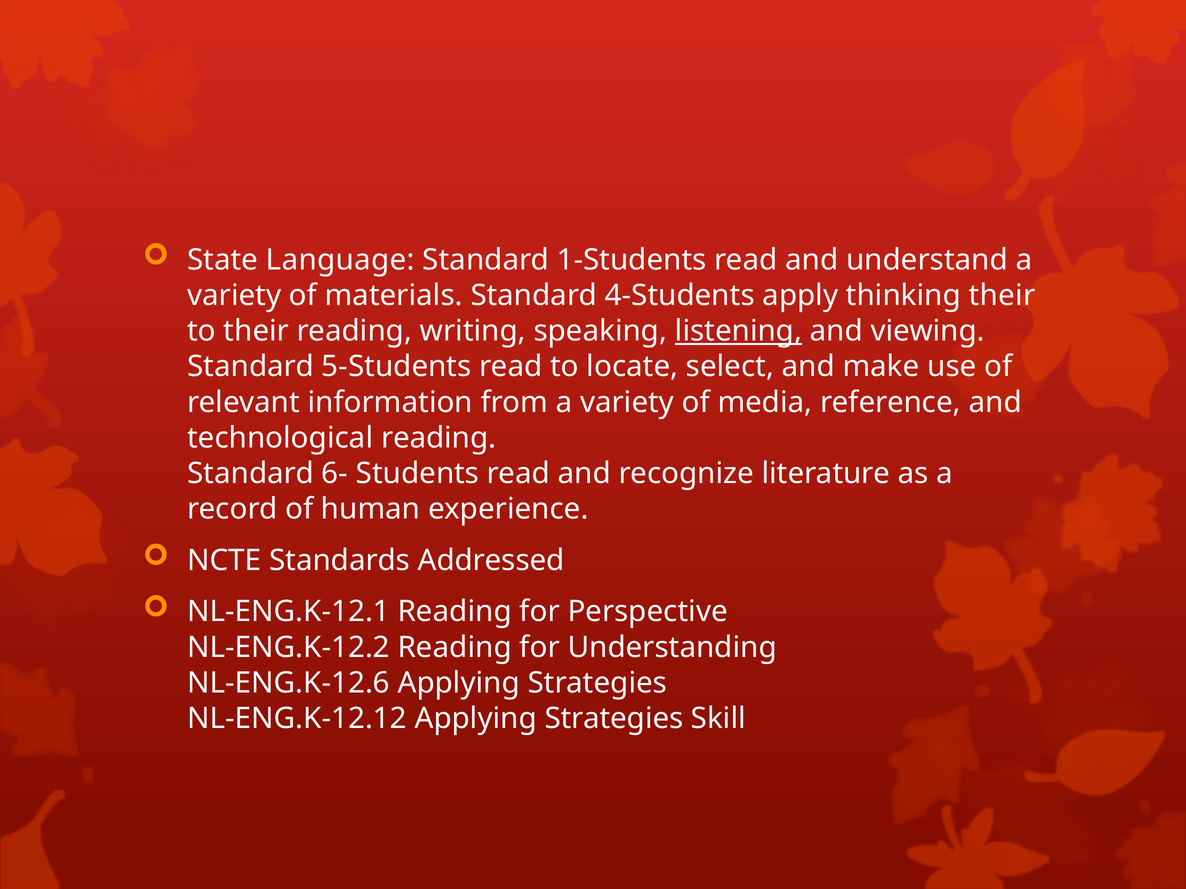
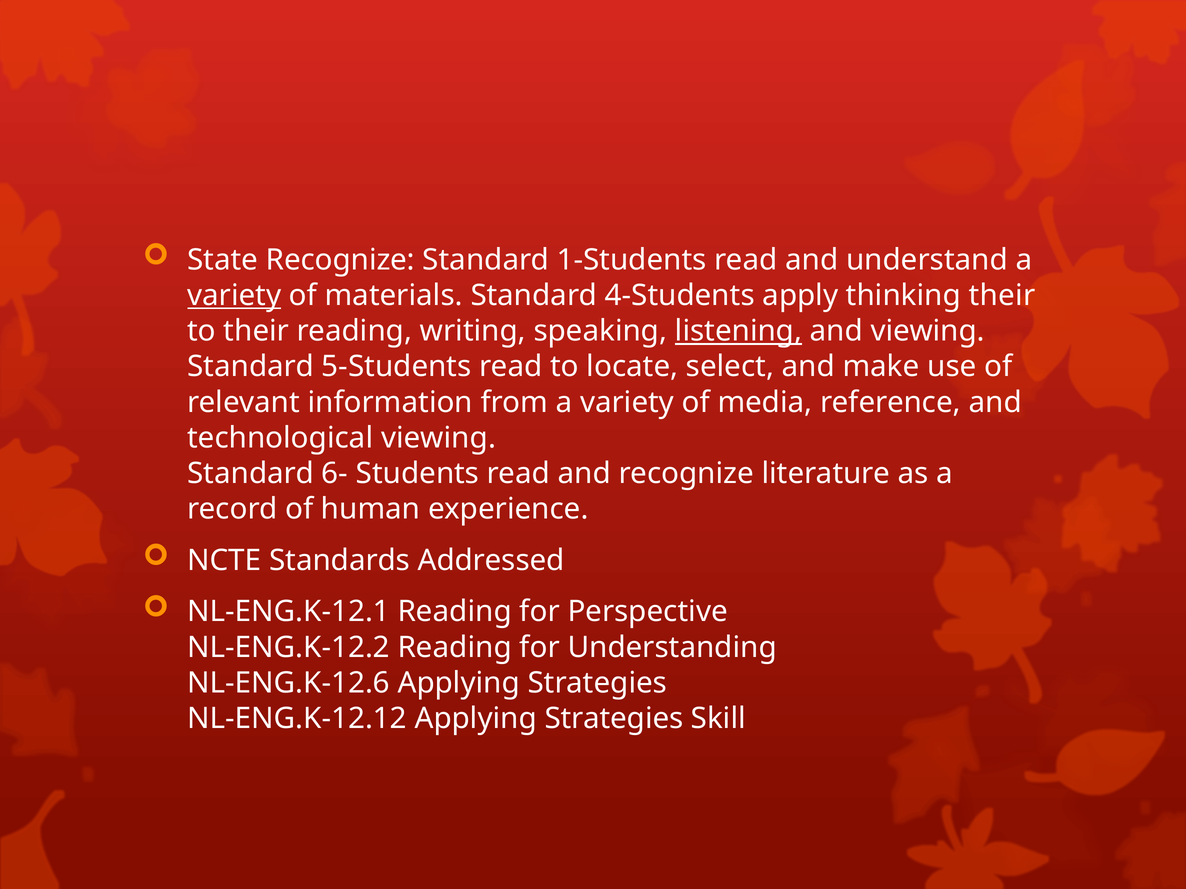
State Language: Language -> Recognize
variety at (234, 296) underline: none -> present
technological reading: reading -> viewing
